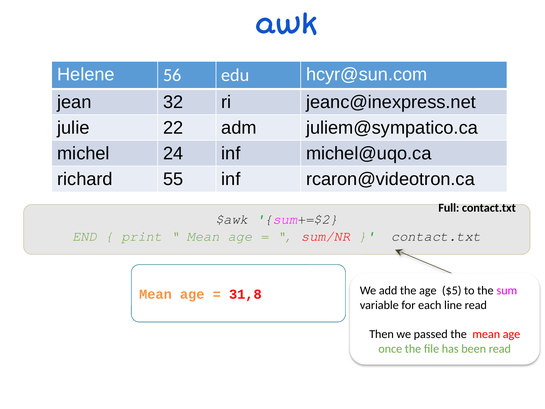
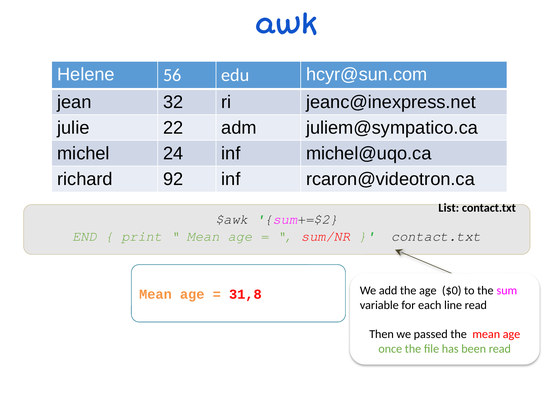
55: 55 -> 92
Full: Full -> List
$5: $5 -> $0
